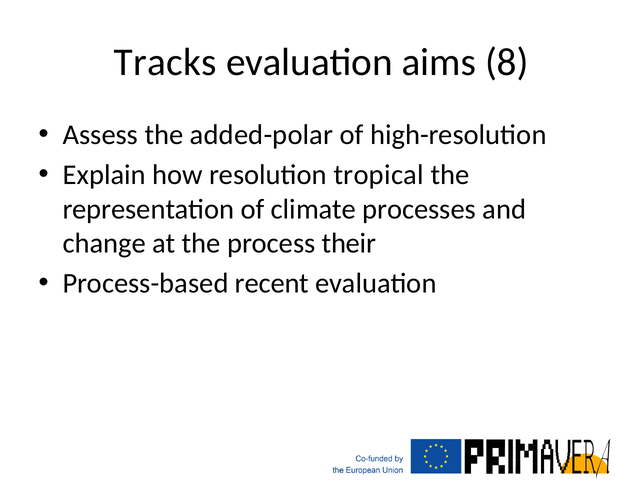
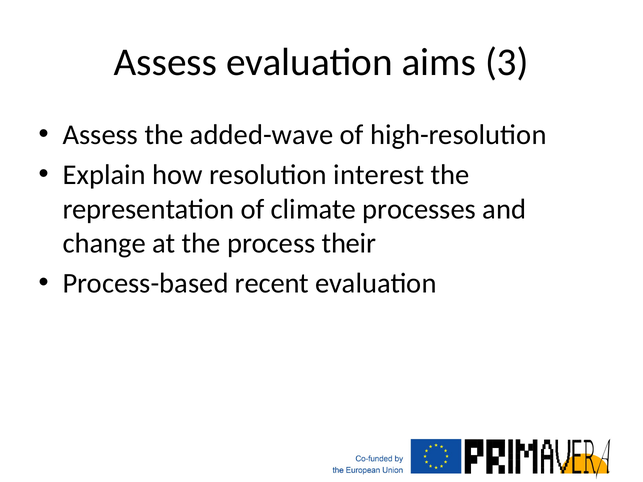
Tracks at (165, 62): Tracks -> Assess
8: 8 -> 3
added-polar: added-polar -> added-wave
tropical: tropical -> interest
